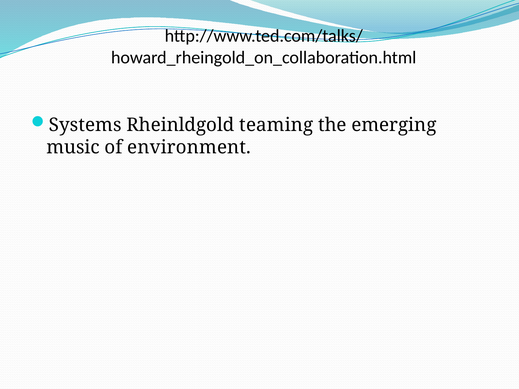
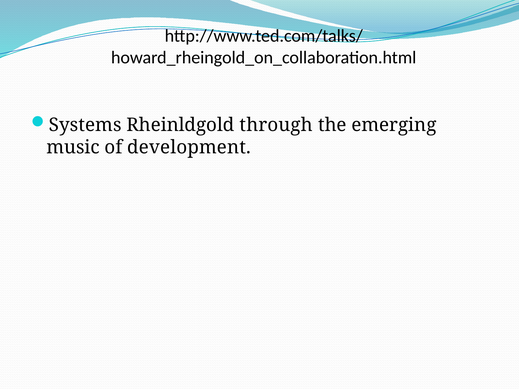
teaming: teaming -> through
environment: environment -> development
